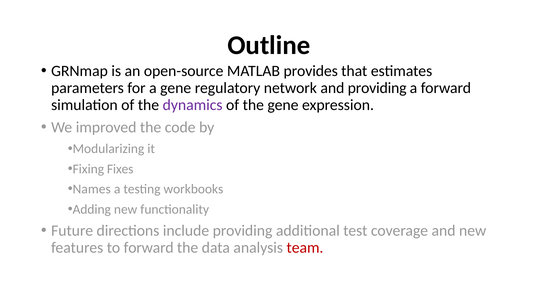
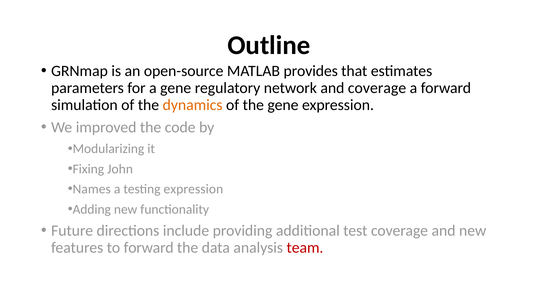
and providing: providing -> coverage
dynamics colour: purple -> orange
Fixes: Fixes -> John
testing workbooks: workbooks -> expression
